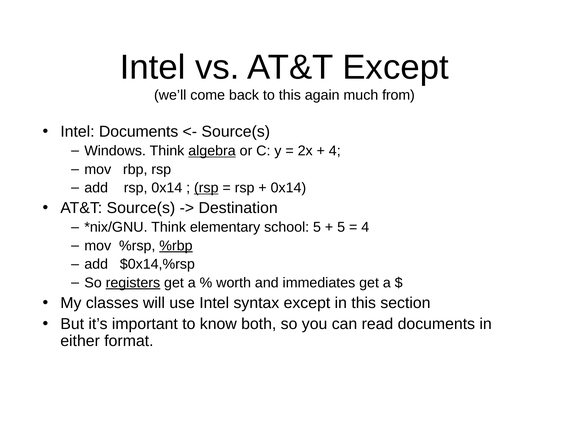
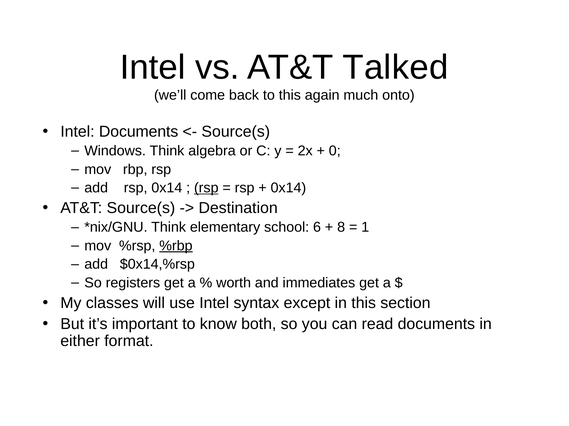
AT&T Except: Except -> Talked
from: from -> onto
algebra underline: present -> none
4 at (335, 151): 4 -> 0
school 5: 5 -> 6
5 at (341, 228): 5 -> 8
4 at (365, 228): 4 -> 1
registers underline: present -> none
